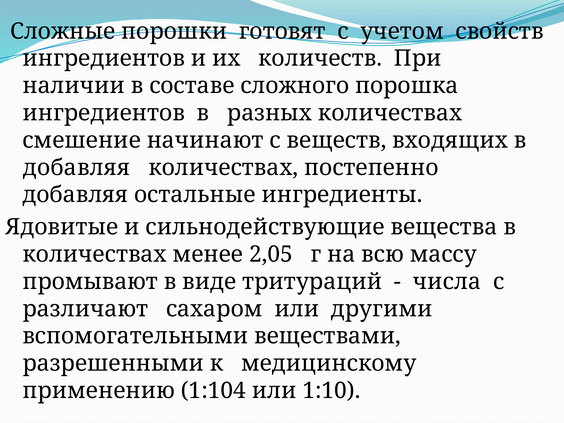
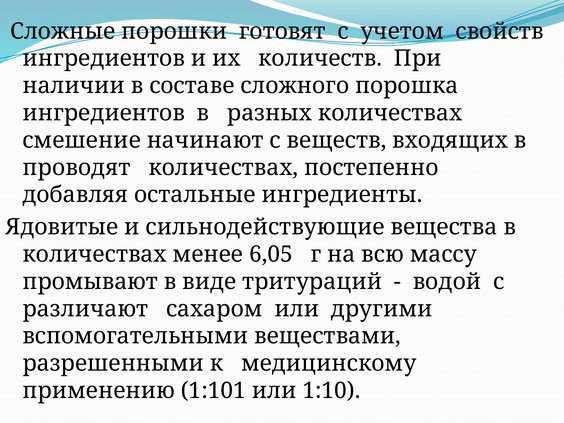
добавляя at (76, 168): добавляя -> проводят
2,05: 2,05 -> 6,05
числа: числа -> водой
1:104: 1:104 -> 1:101
